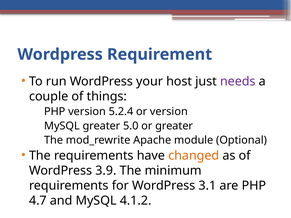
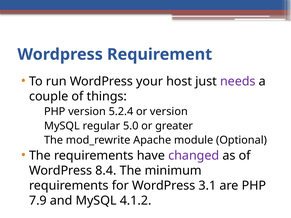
MySQL greater: greater -> regular
changed colour: orange -> purple
3.9: 3.9 -> 8.4
4.7: 4.7 -> 7.9
